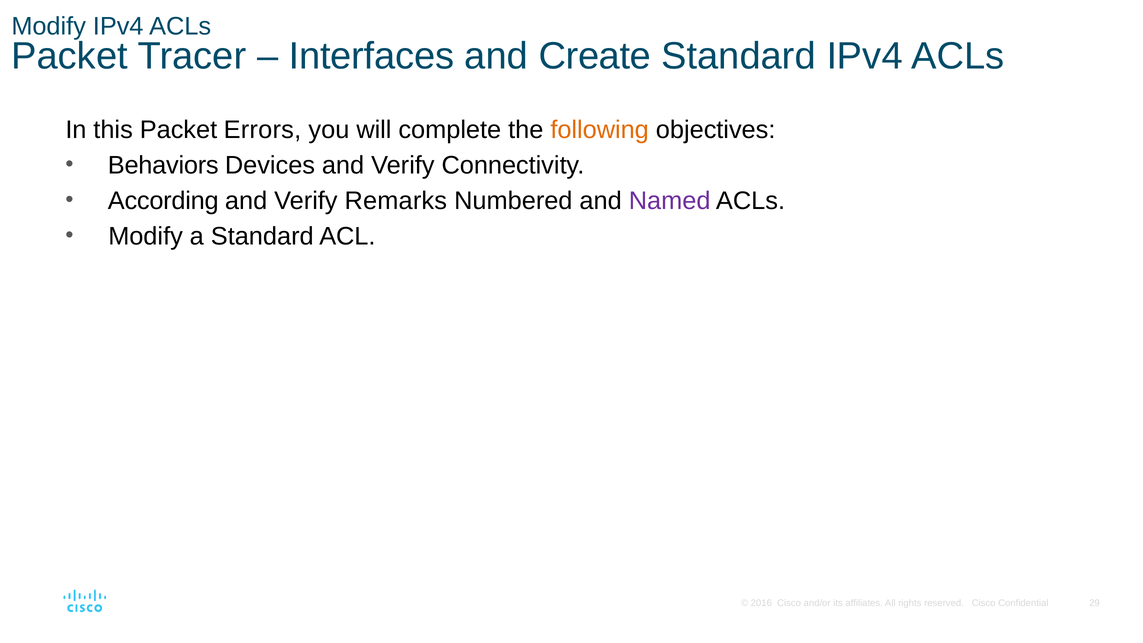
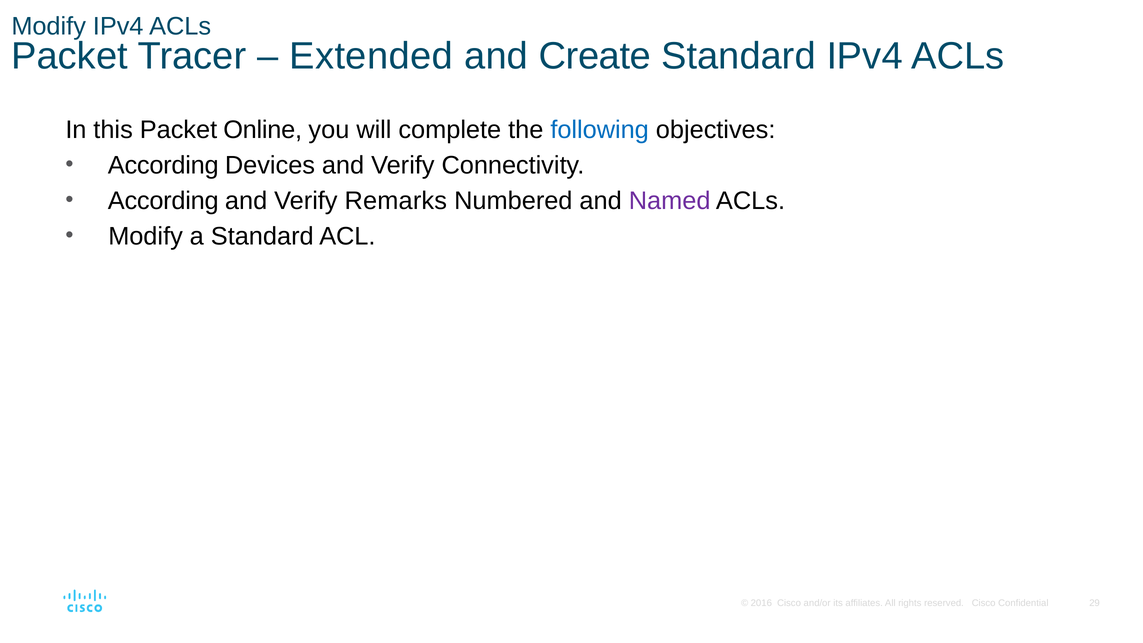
Interfaces: Interfaces -> Extended
Errors: Errors -> Online
following colour: orange -> blue
Behaviors at (163, 165): Behaviors -> According
